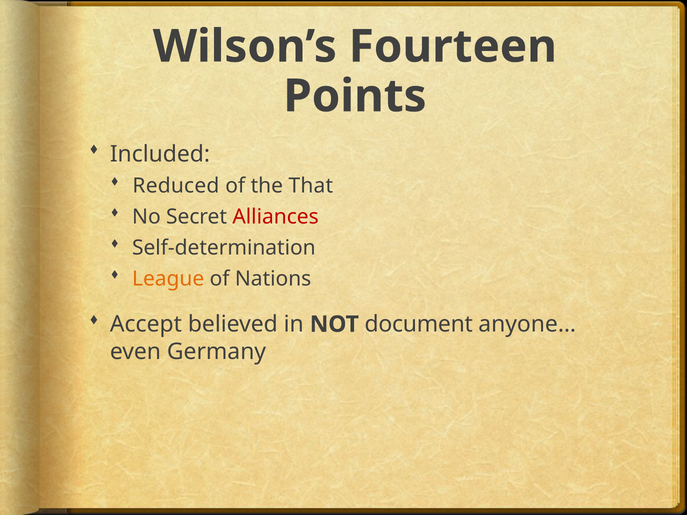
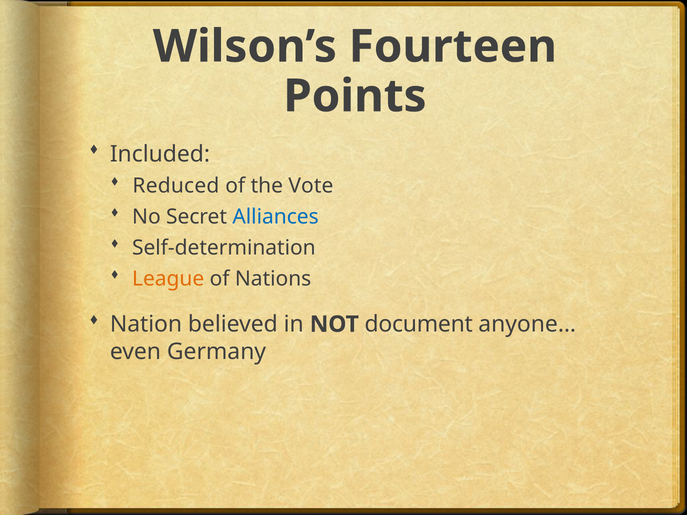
That: That -> Vote
Alliances colour: red -> blue
Accept: Accept -> Nation
